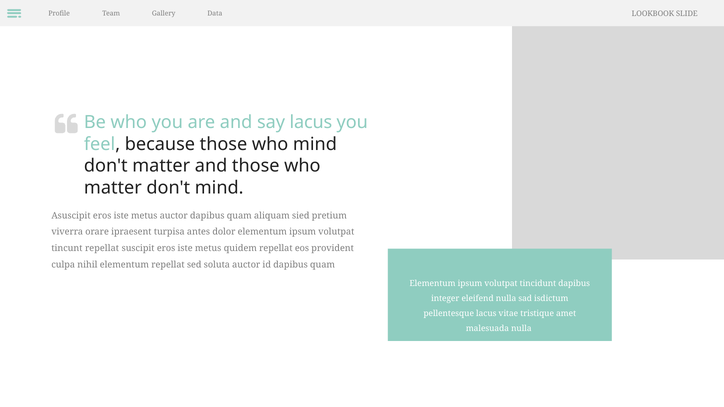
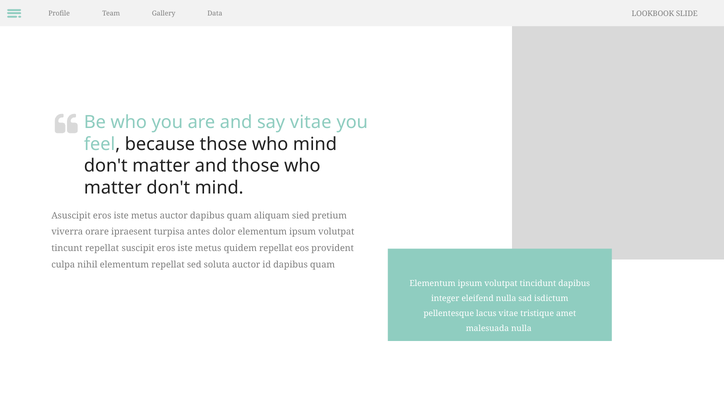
say lacus: lacus -> vitae
